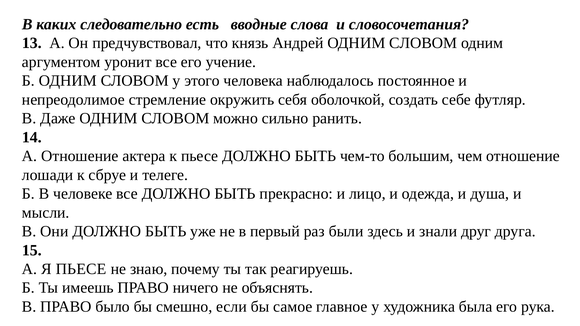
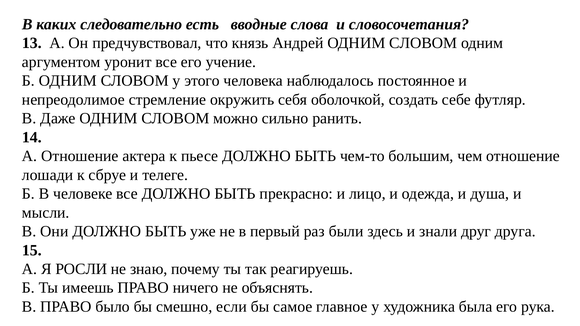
Я ПЬЕСЕ: ПЬЕСЕ -> РОСЛИ
